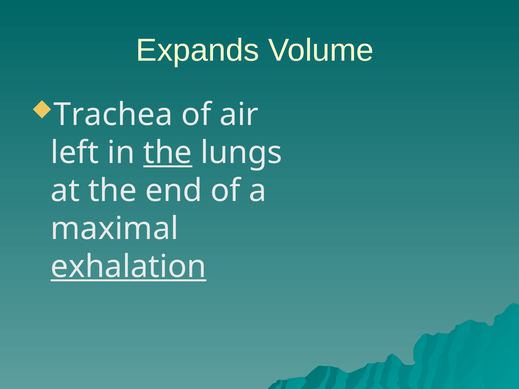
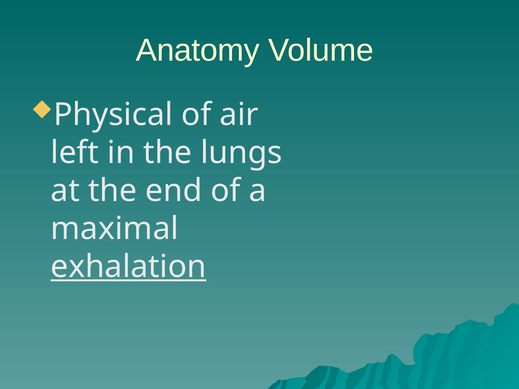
Expands: Expands -> Anatomy
Trachea: Trachea -> Physical
the at (168, 153) underline: present -> none
